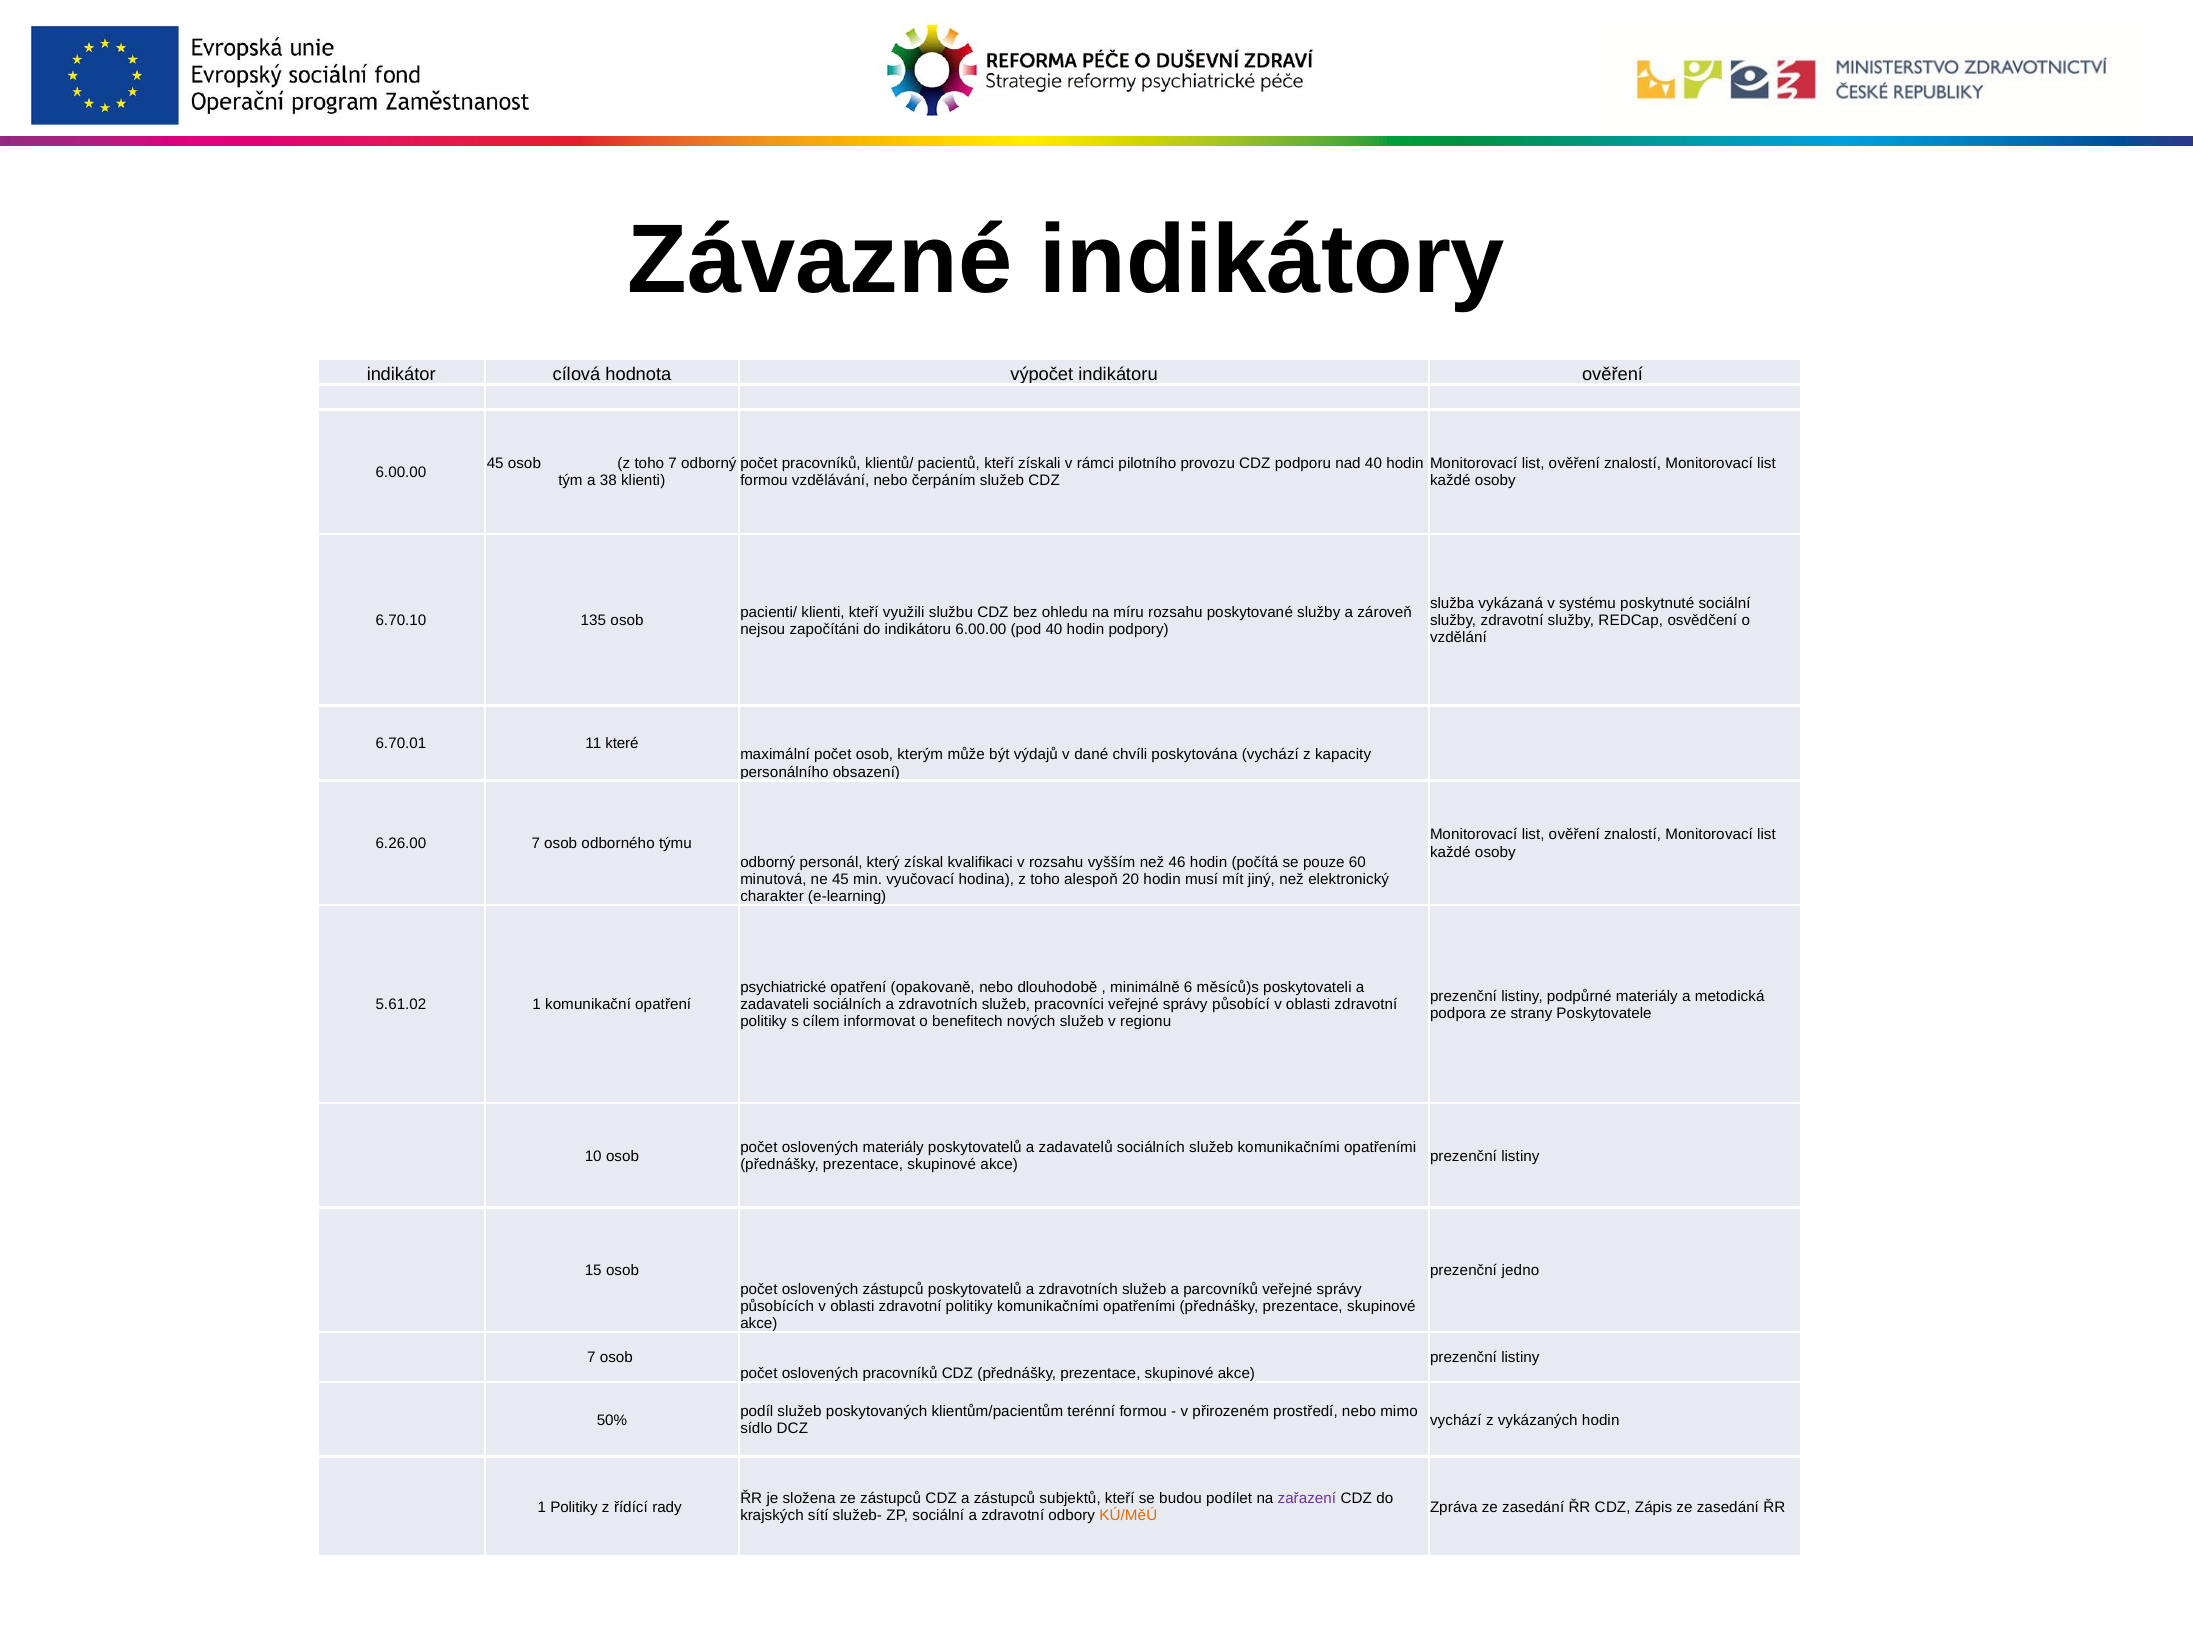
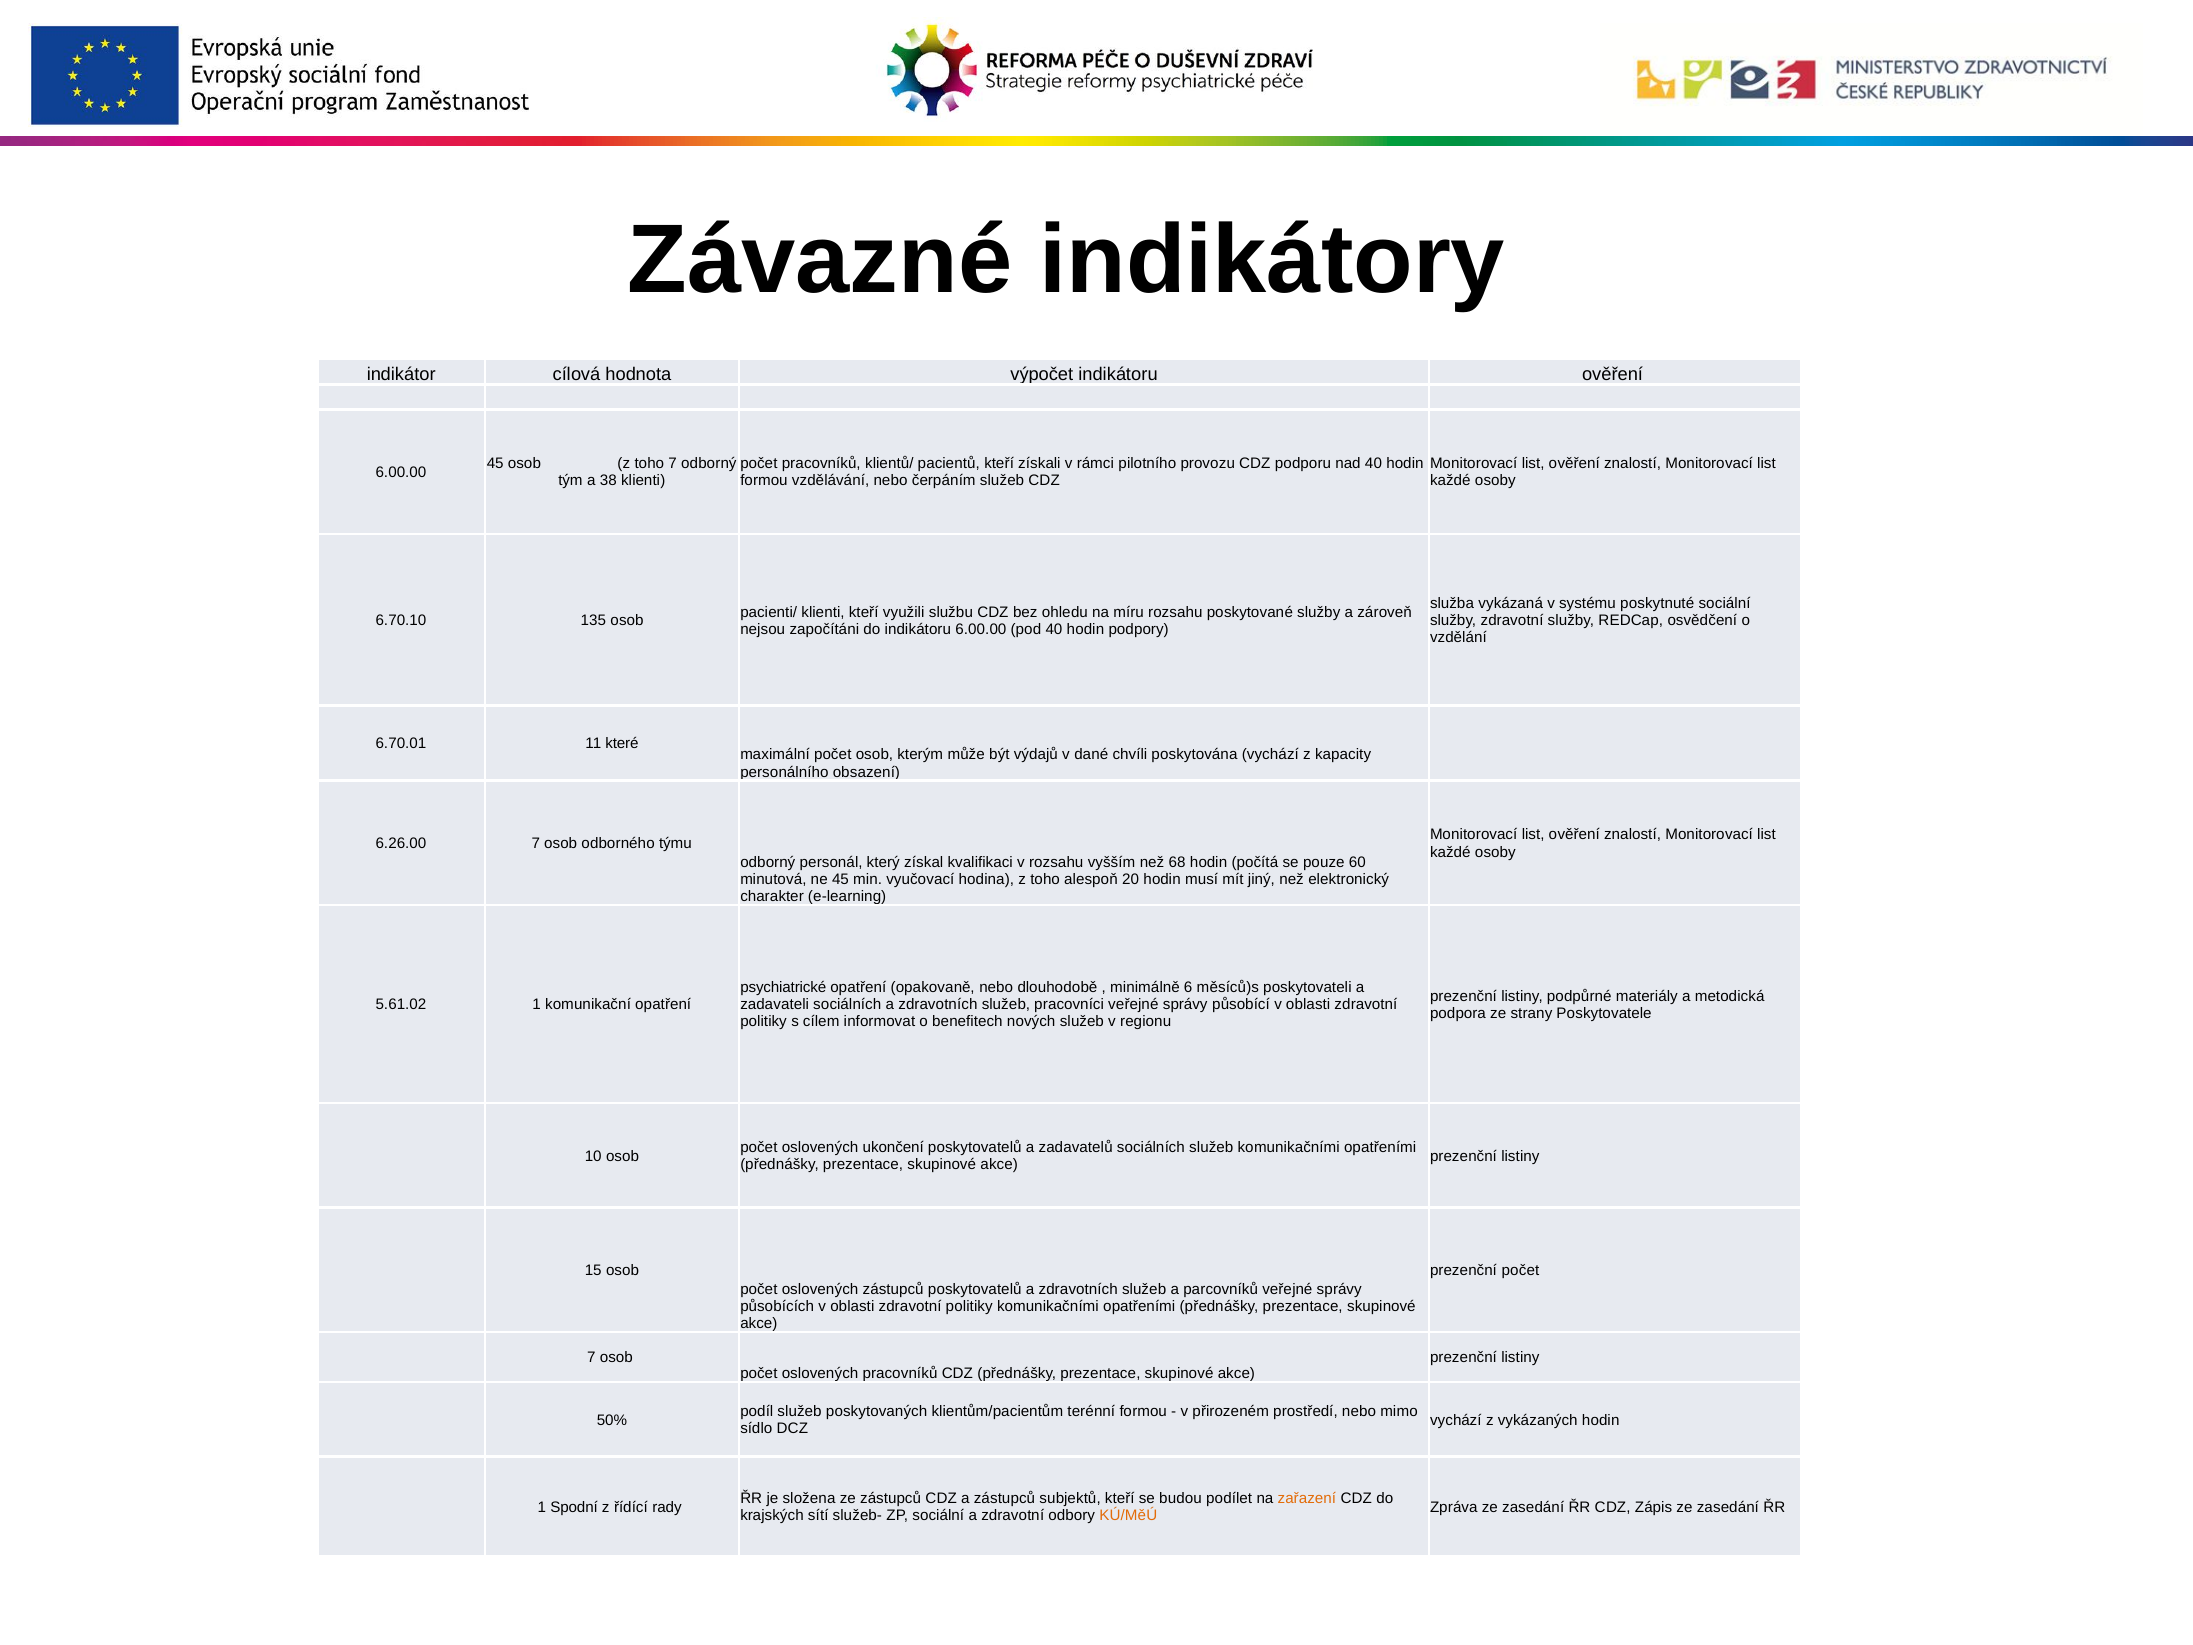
46: 46 -> 68
oslovených materiály: materiály -> ukončení
prezenční jedno: jedno -> počet
zařazení colour: purple -> orange
1 Politiky: Politiky -> Spodní
